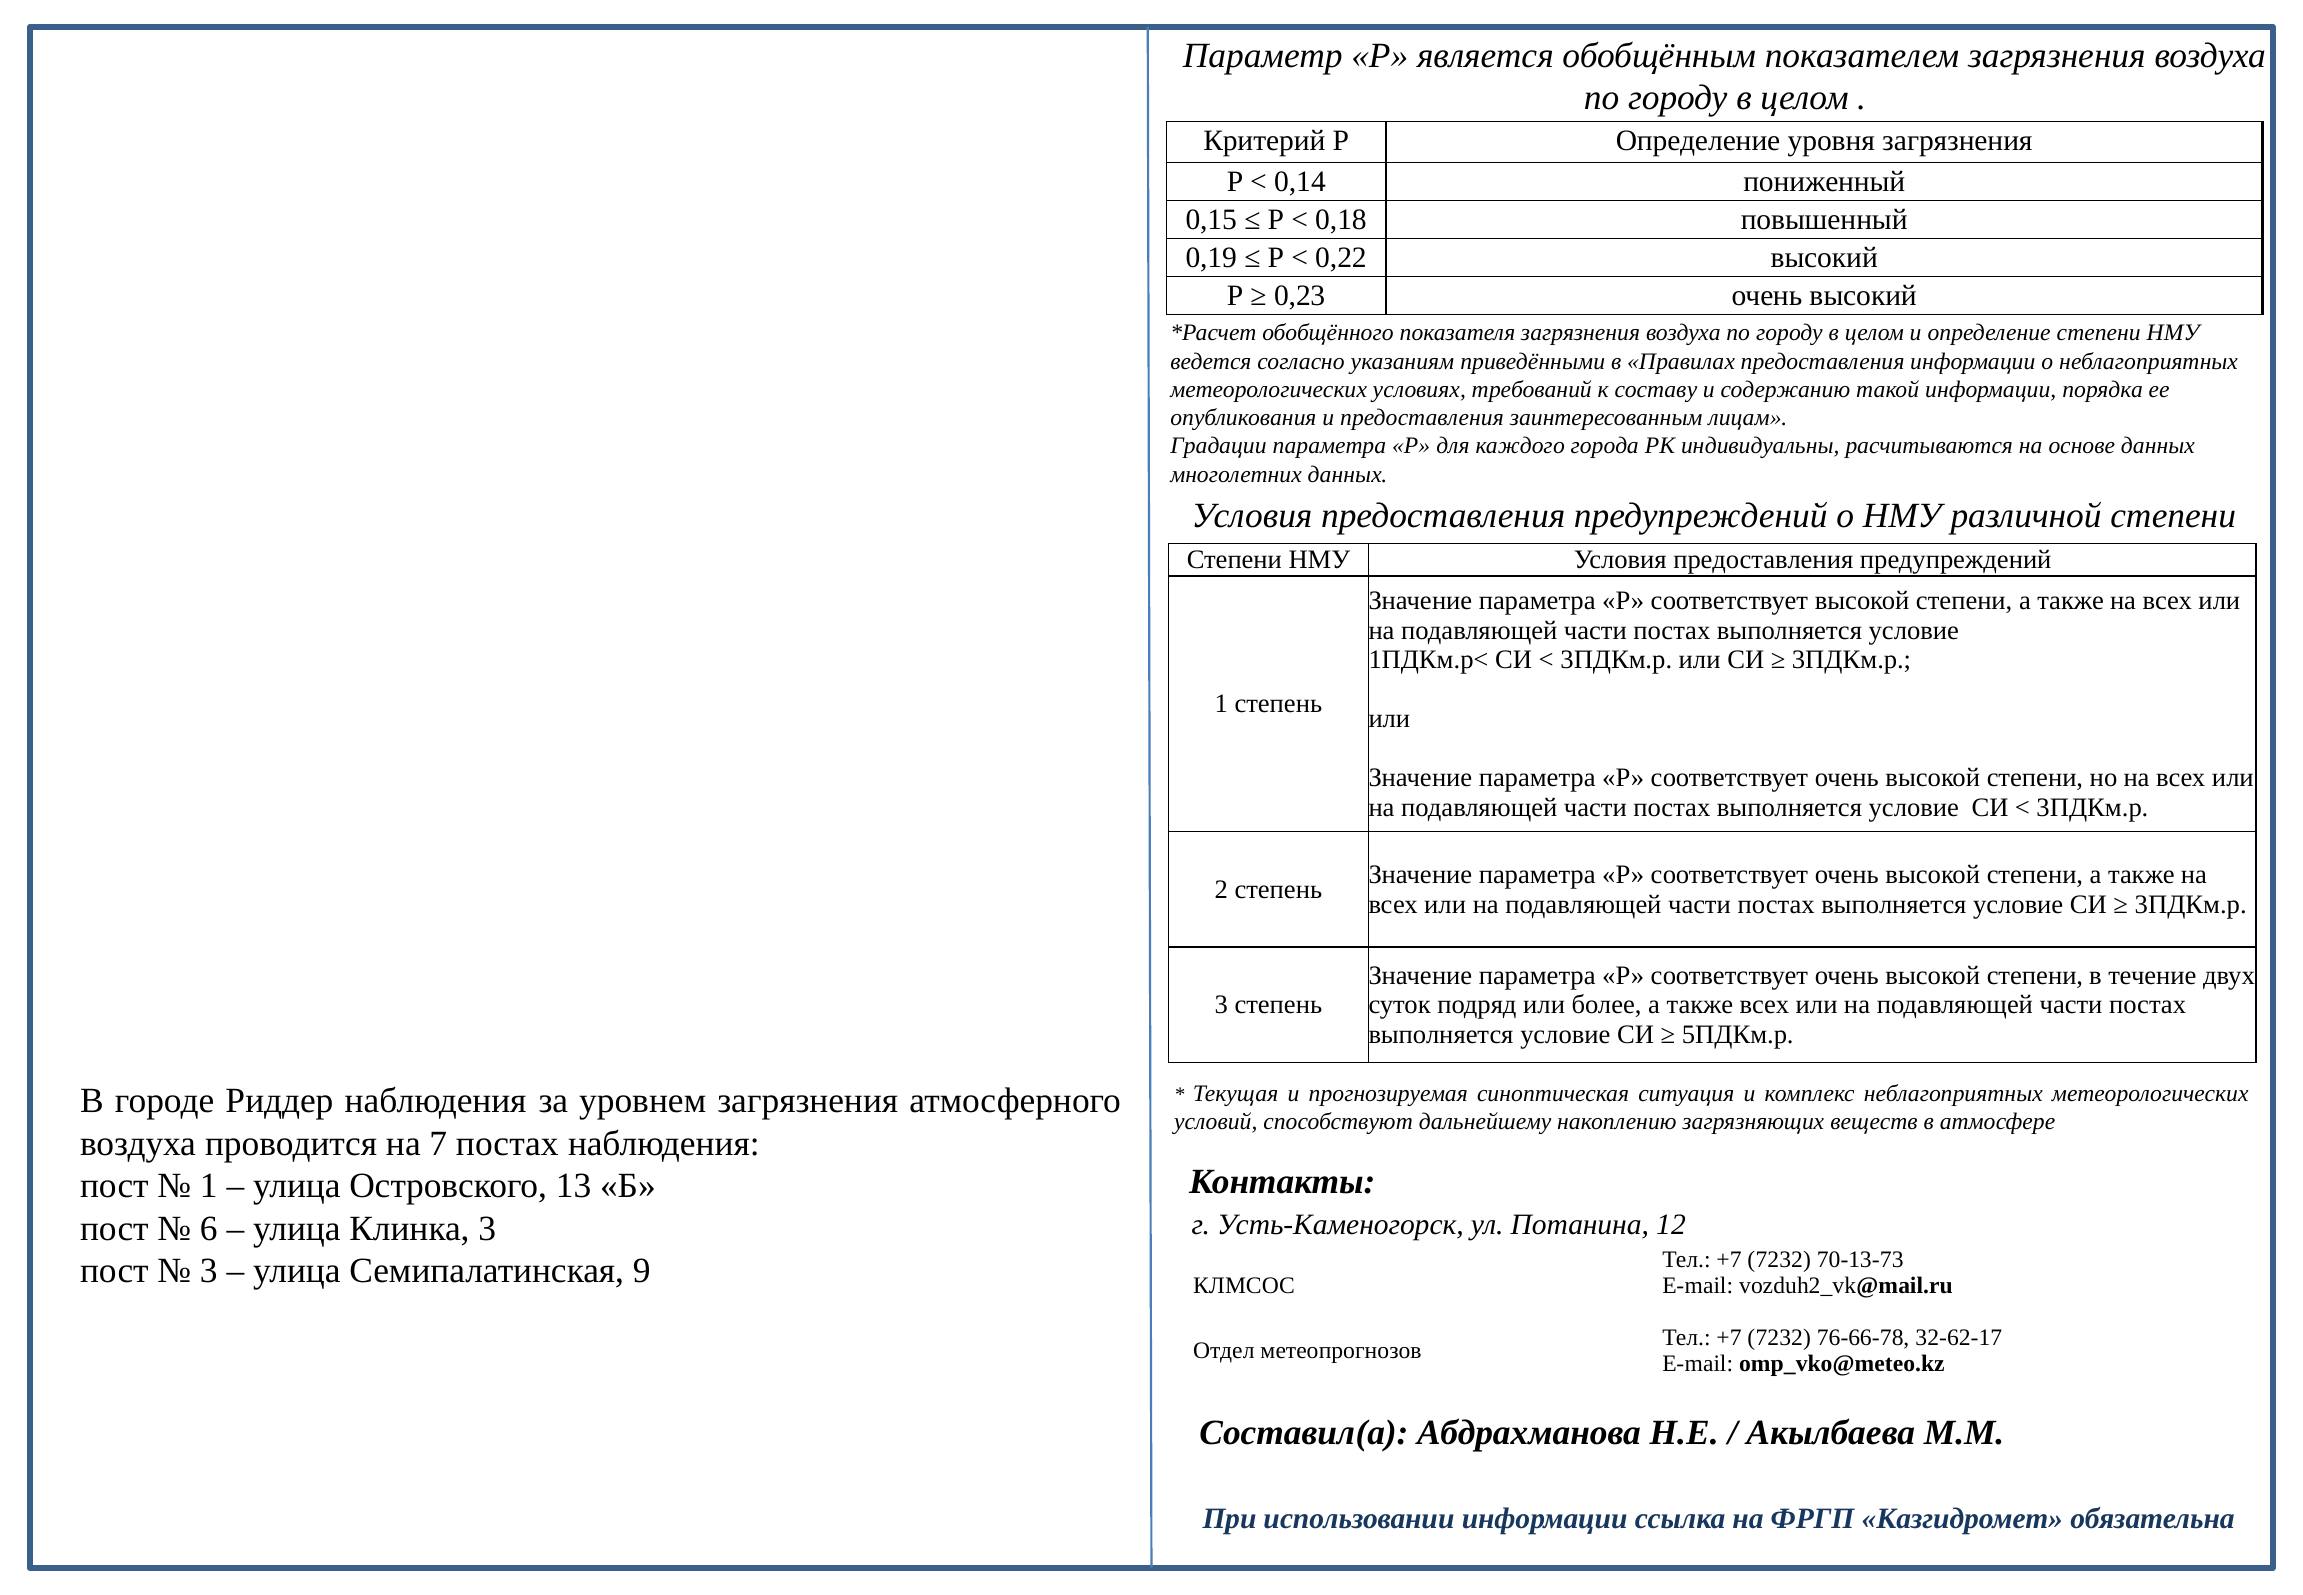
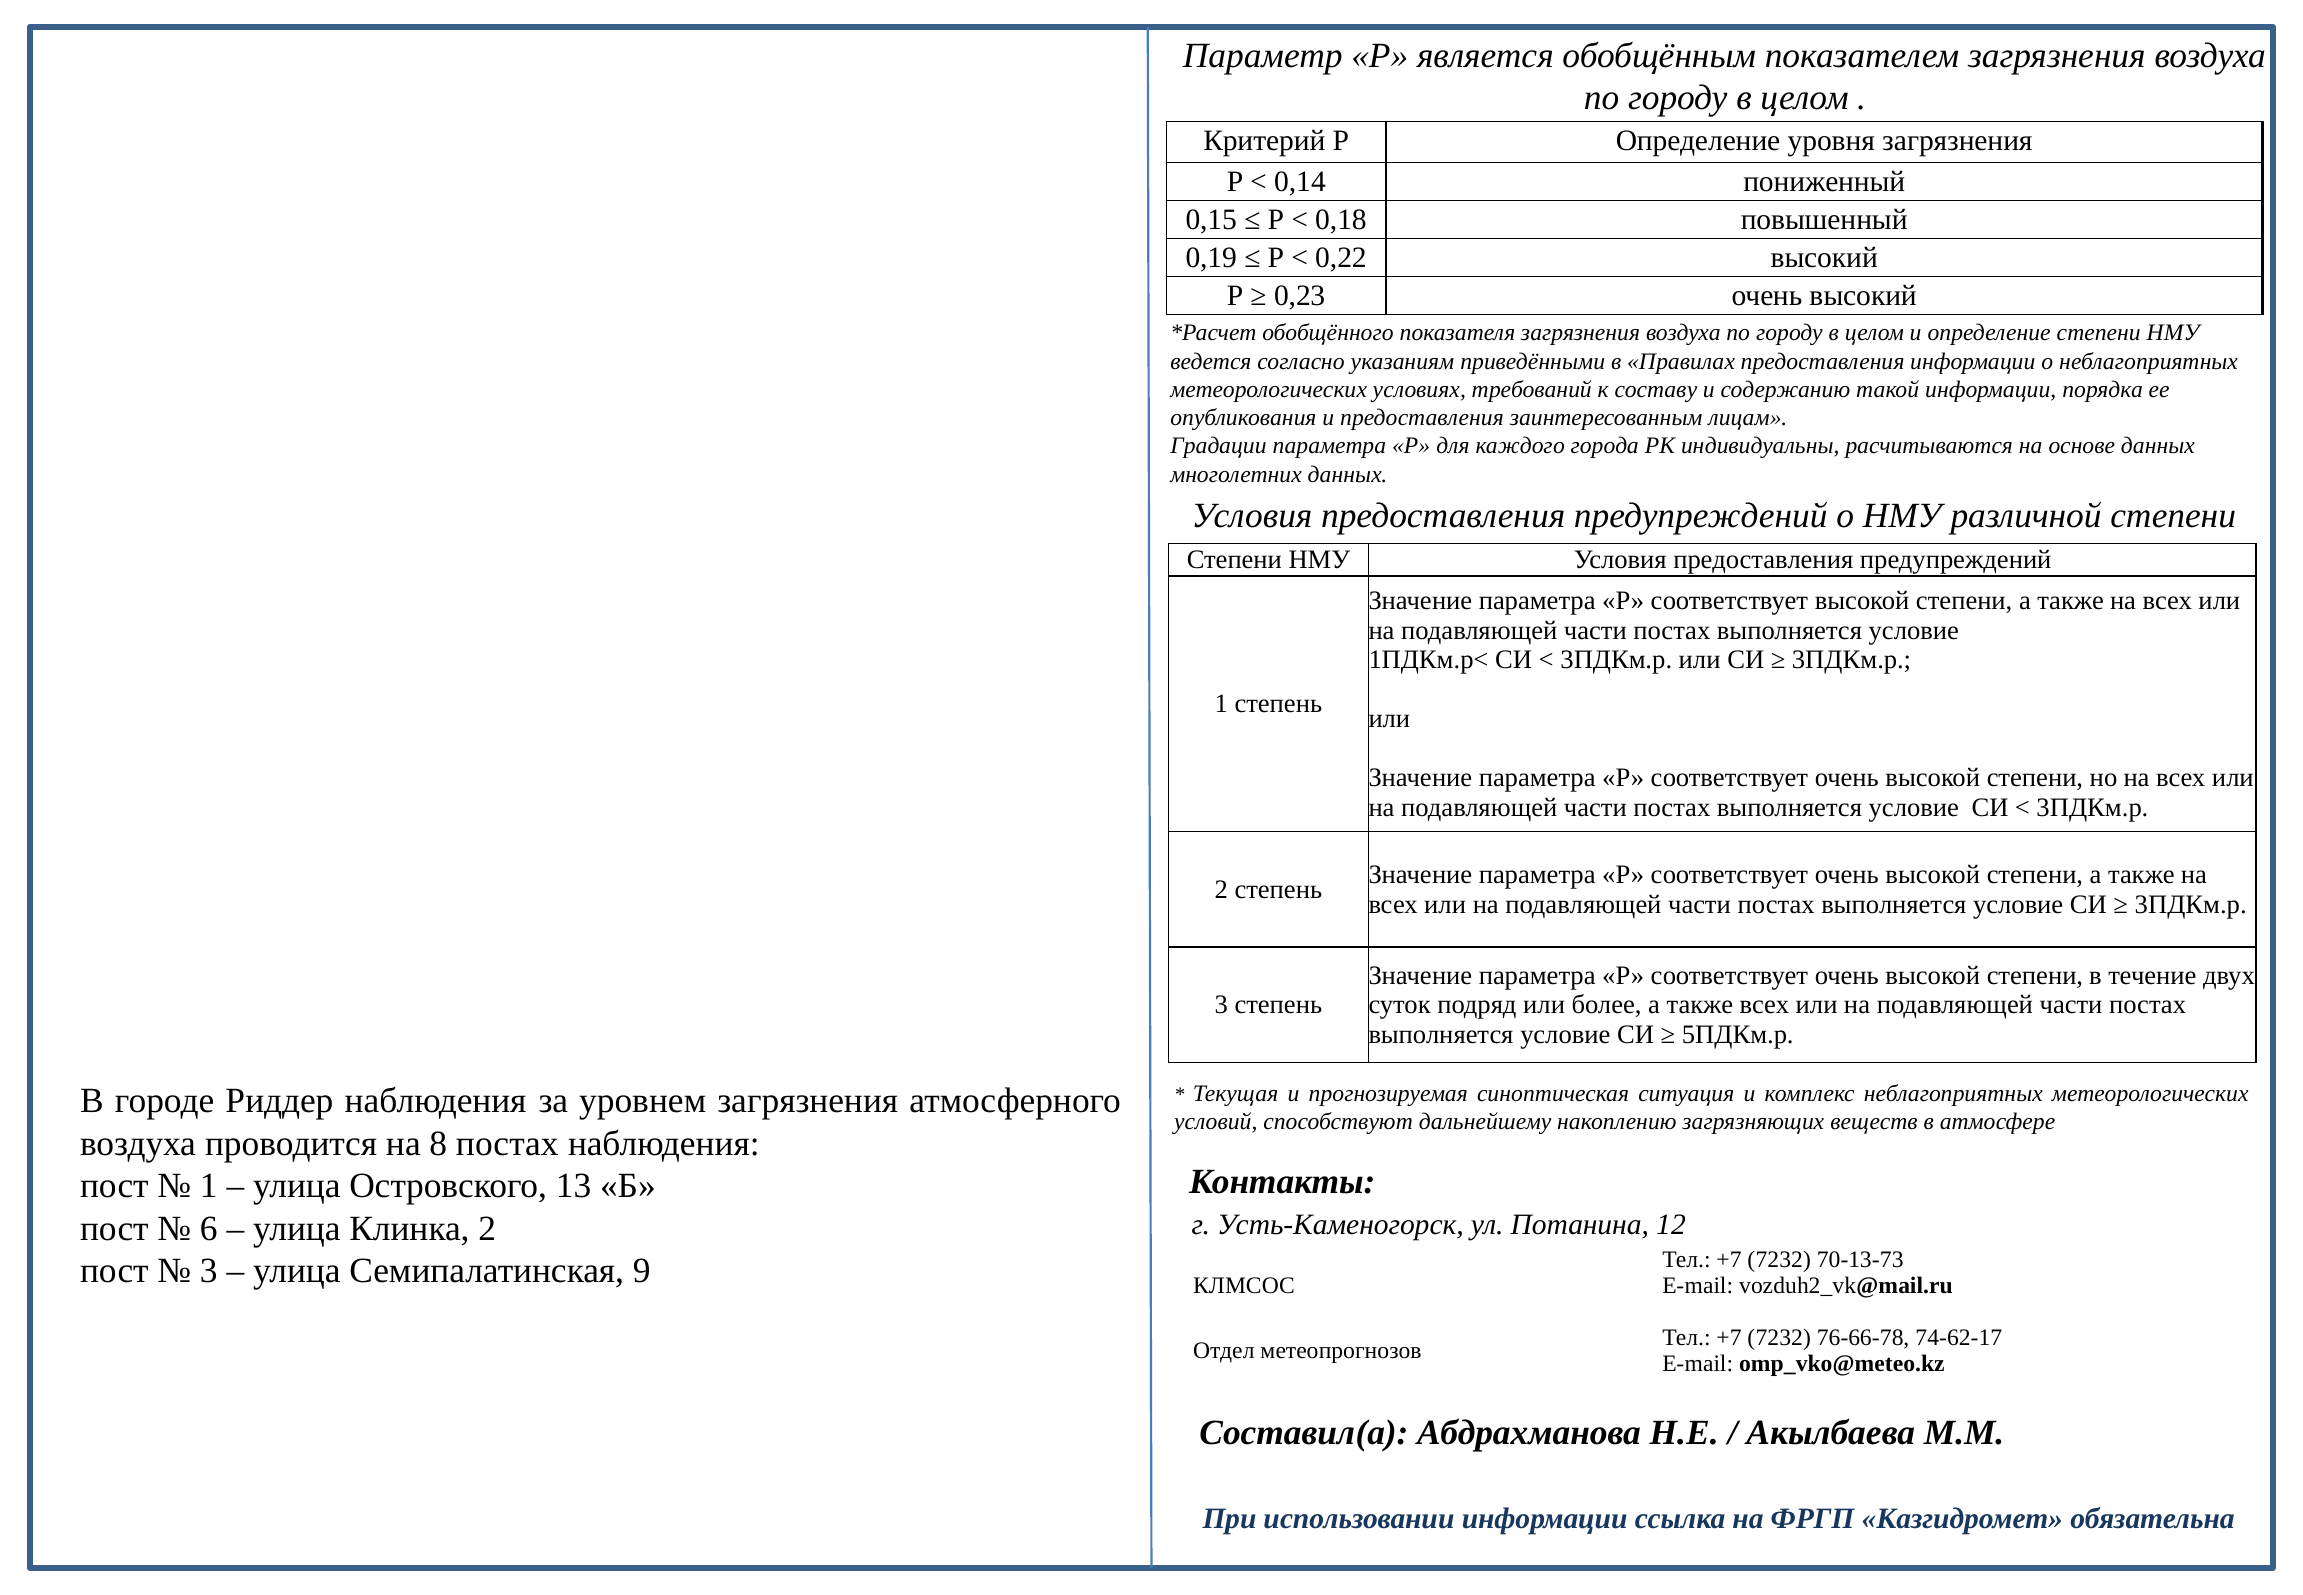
7: 7 -> 8
Клинка 3: 3 -> 2
32-62-17: 32-62-17 -> 74-62-17
